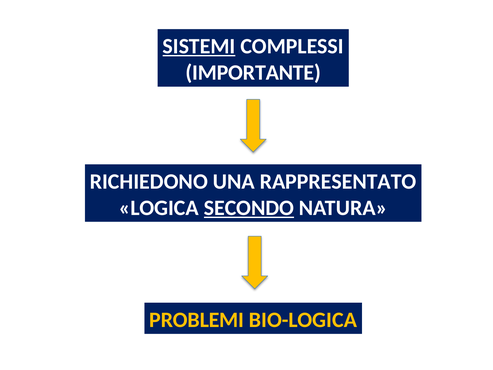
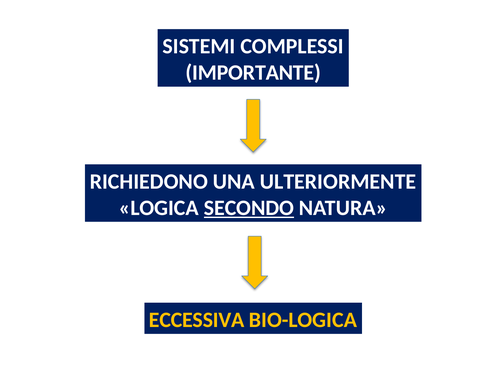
SISTEMI underline: present -> none
RAPPRESENTATO: RAPPRESENTATO -> ULTERIORMENTE
PROBLEMI: PROBLEMI -> ECCESSIVA
